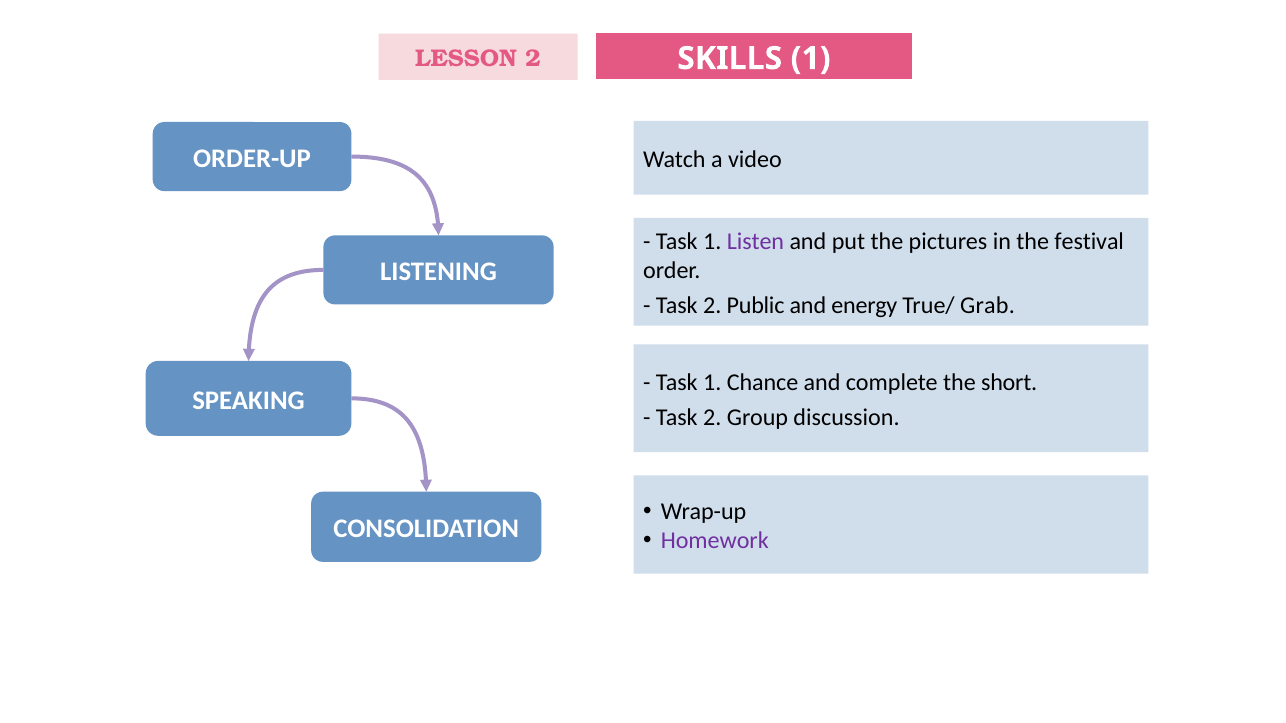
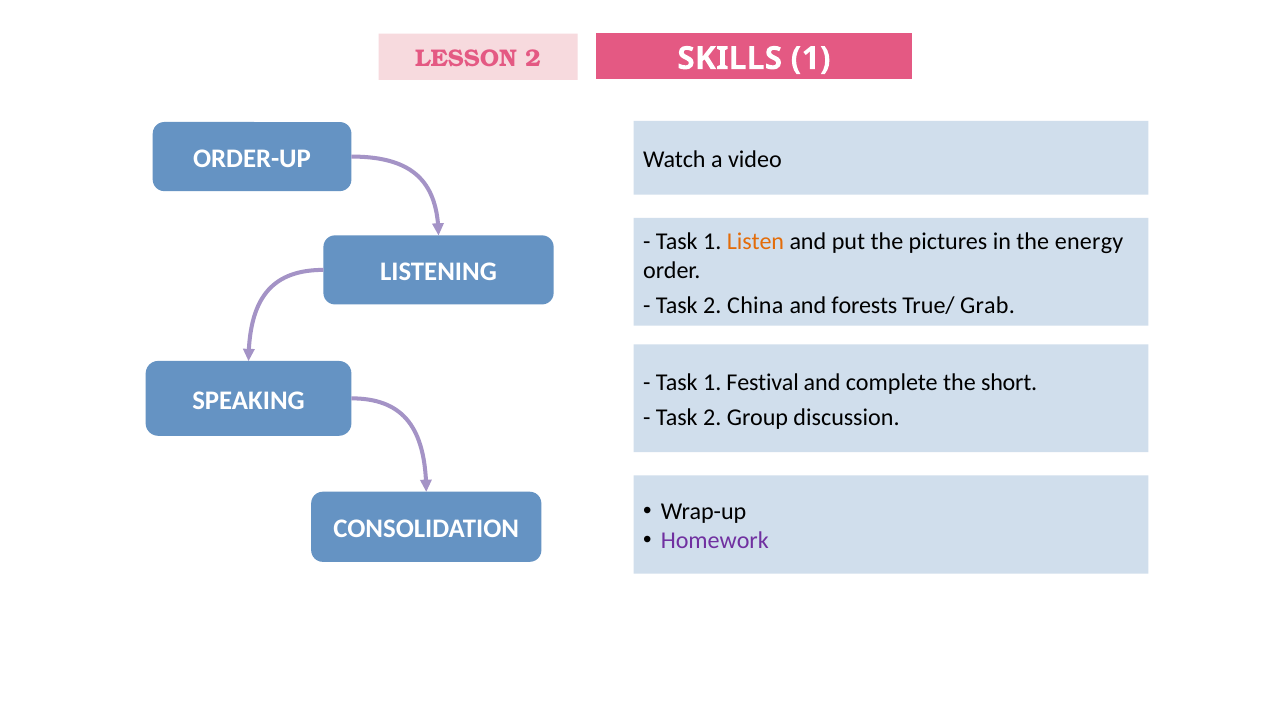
Listen colour: purple -> orange
festival: festival -> energy
Public: Public -> China
energy: energy -> forests
Chance: Chance -> Festival
